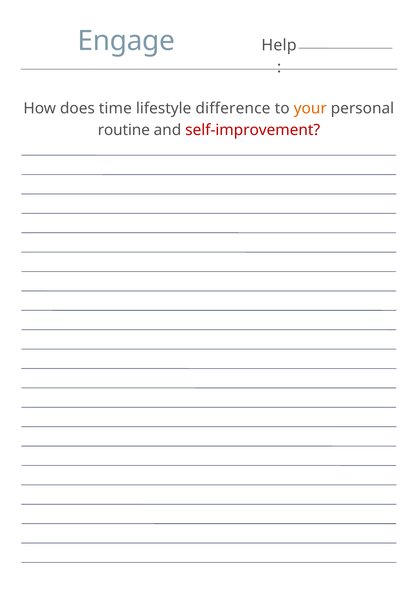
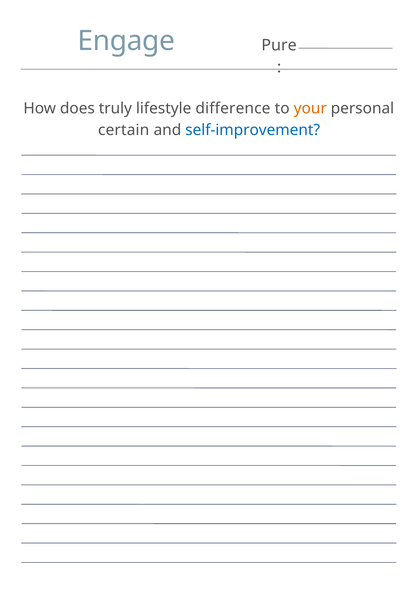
Help: Help -> Pure
time: time -> truly
routine: routine -> certain
self-improvement colour: red -> blue
